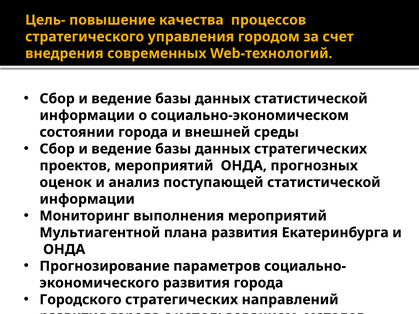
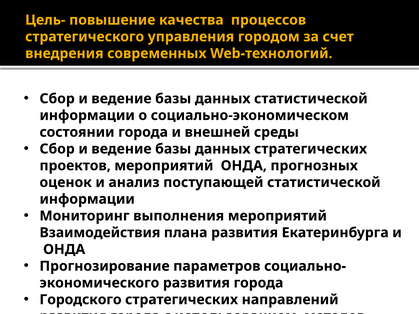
Мультиагентной: Мультиагентной -> Взаимодействия
